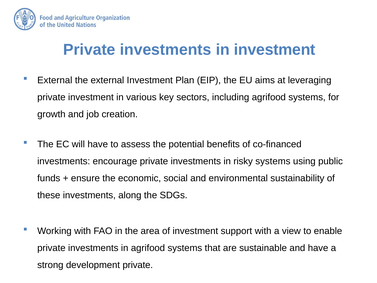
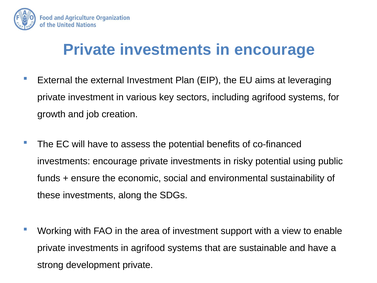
in investment: investment -> encourage
risky systems: systems -> potential
